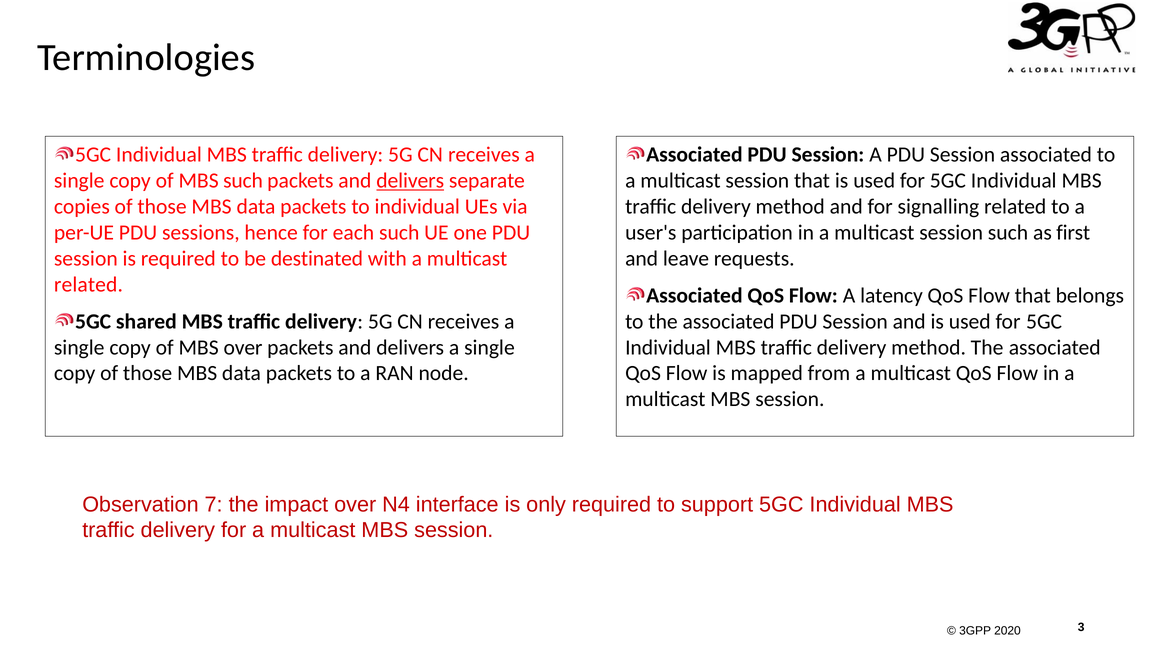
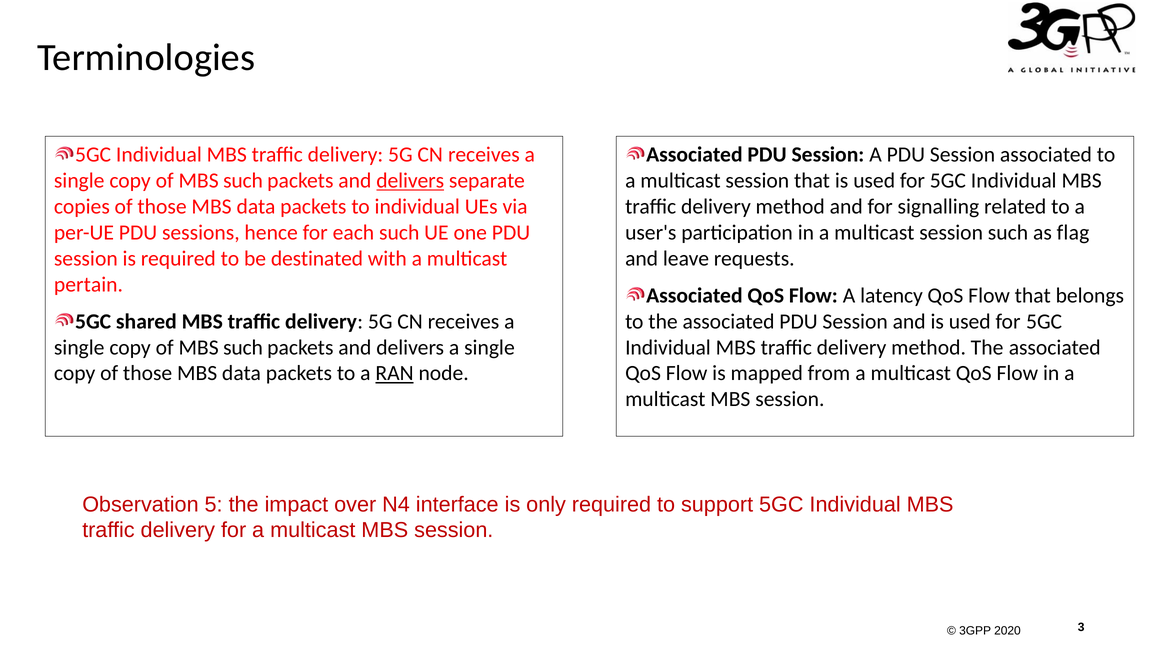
first: first -> flag
related at (88, 284): related -> pertain
over at (243, 347): over -> such
RAN underline: none -> present
7: 7 -> 5
